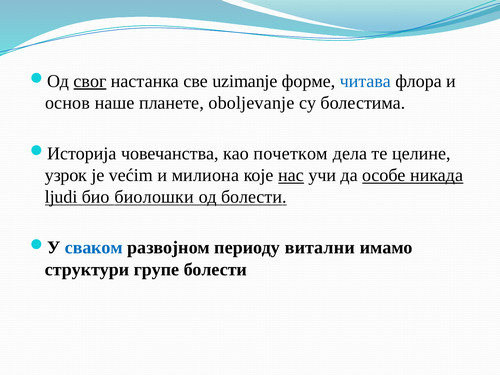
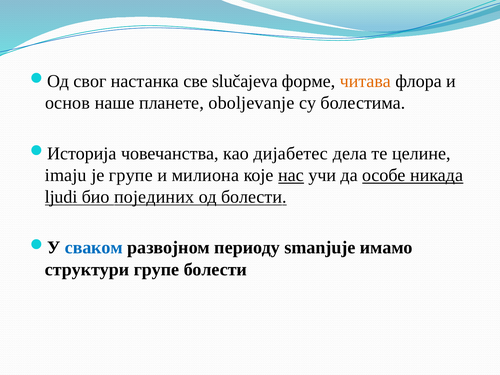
свог underline: present -> none
uzimanje: uzimanje -> slučajeva
читава colour: blue -> orange
почетком: почетком -> дијабетес
узрок: узрок -> imaju
је većim: većim -> групе
биолoшки: биолoшки -> појединих
витални: витални -> smanjuje
